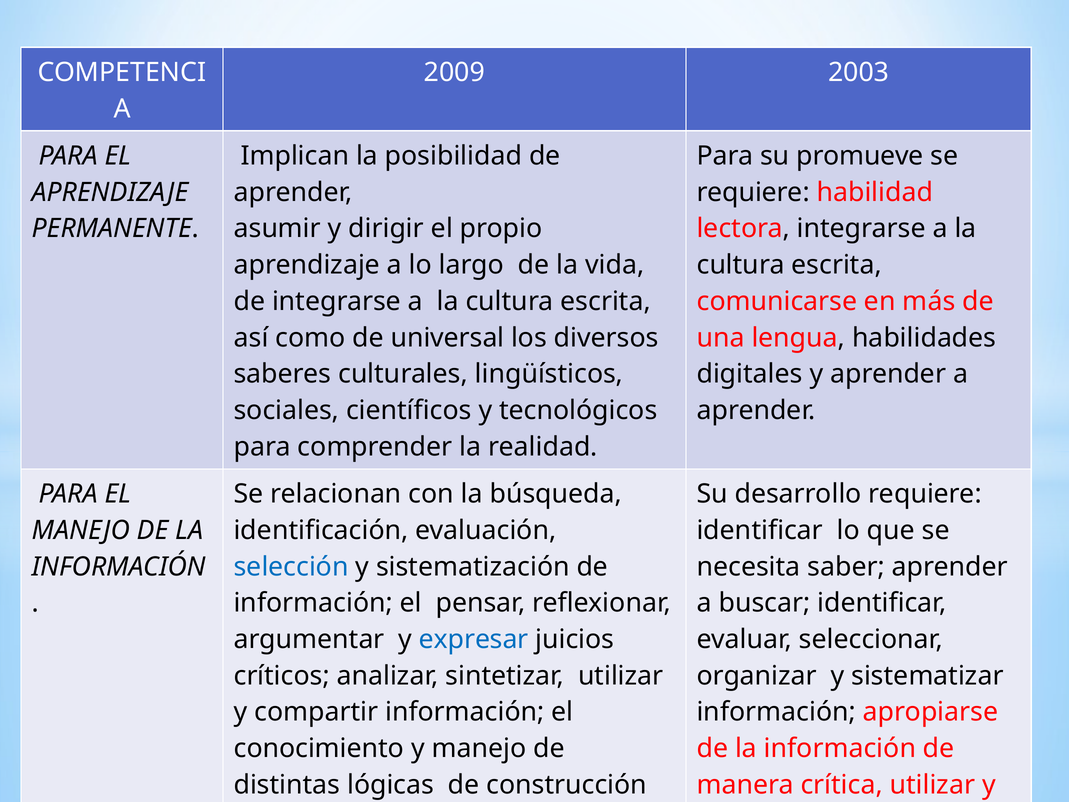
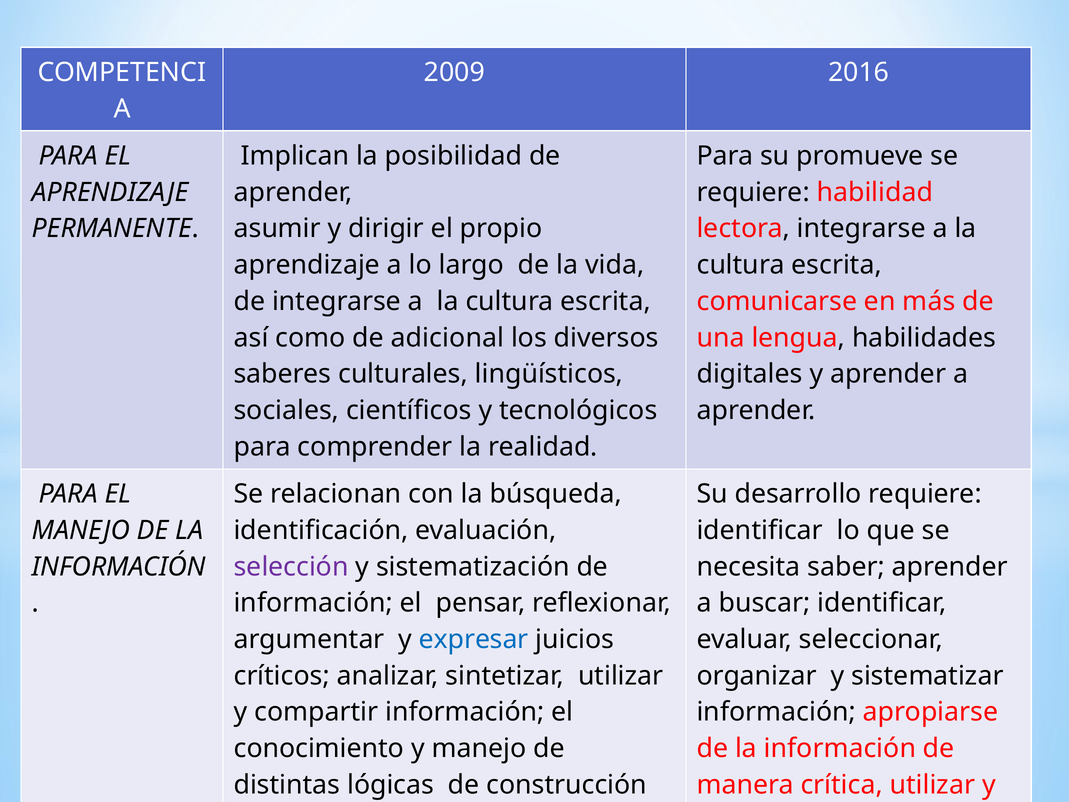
2003: 2003 -> 2016
universal: universal -> adicional
selección colour: blue -> purple
